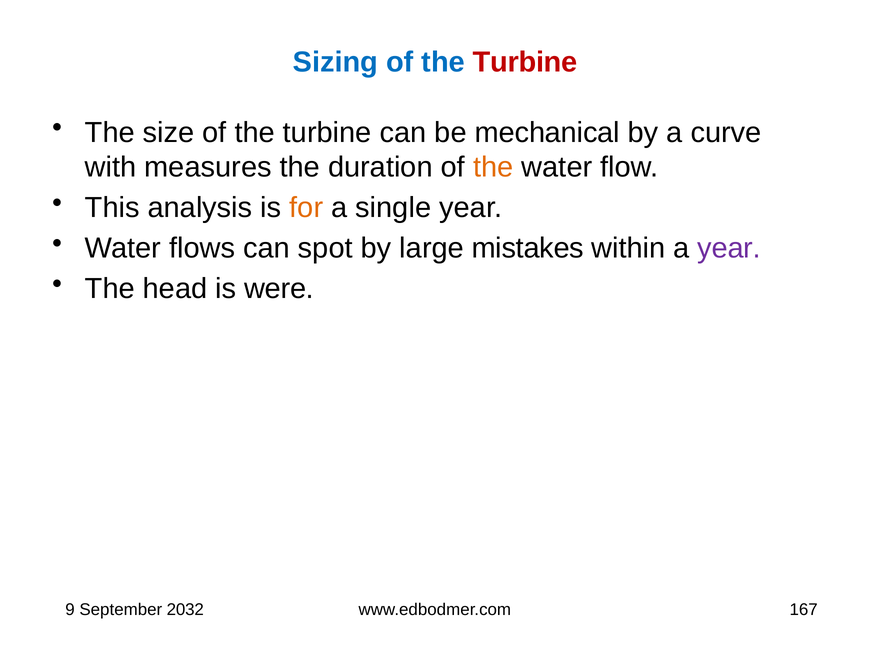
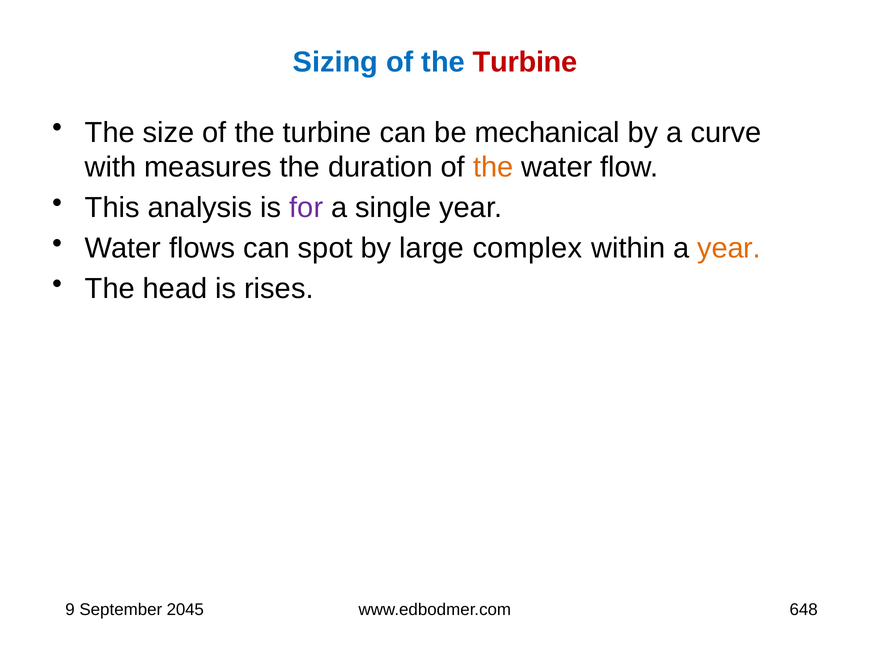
for colour: orange -> purple
mistakes: mistakes -> complex
year at (729, 249) colour: purple -> orange
were: were -> rises
2032: 2032 -> 2045
167: 167 -> 648
